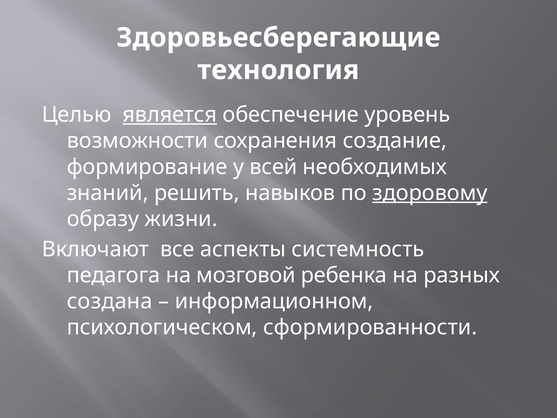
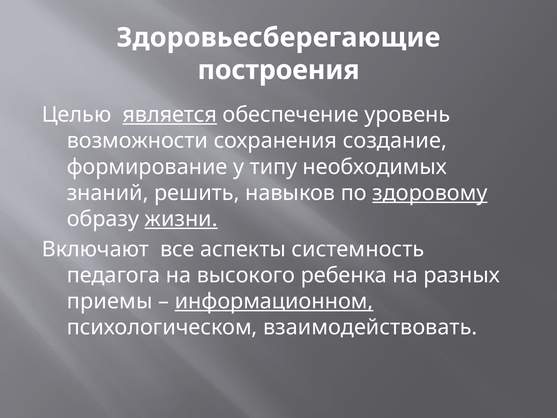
технология: технология -> построения
всей: всей -> типу
жизни underline: none -> present
мозговой: мозговой -> высокого
создана: создана -> приемы
информационном underline: none -> present
сформированности: сформированности -> взаимодействовать
